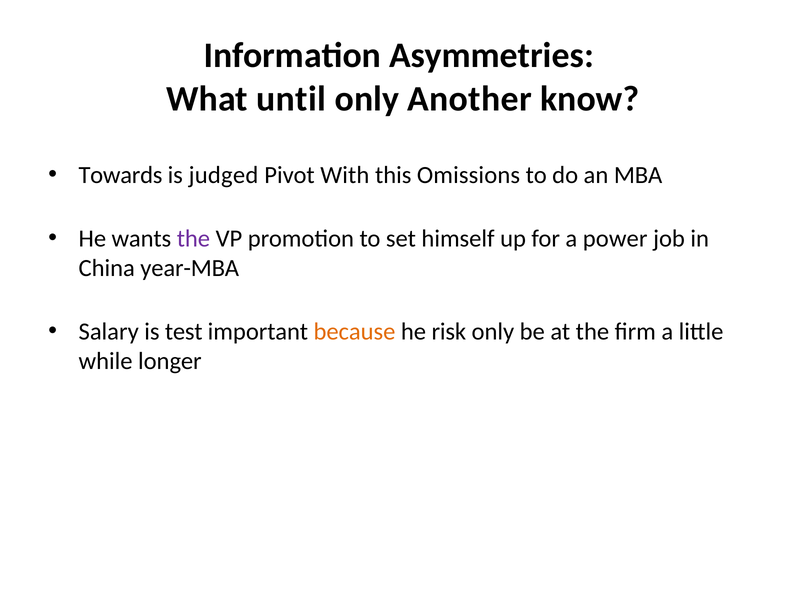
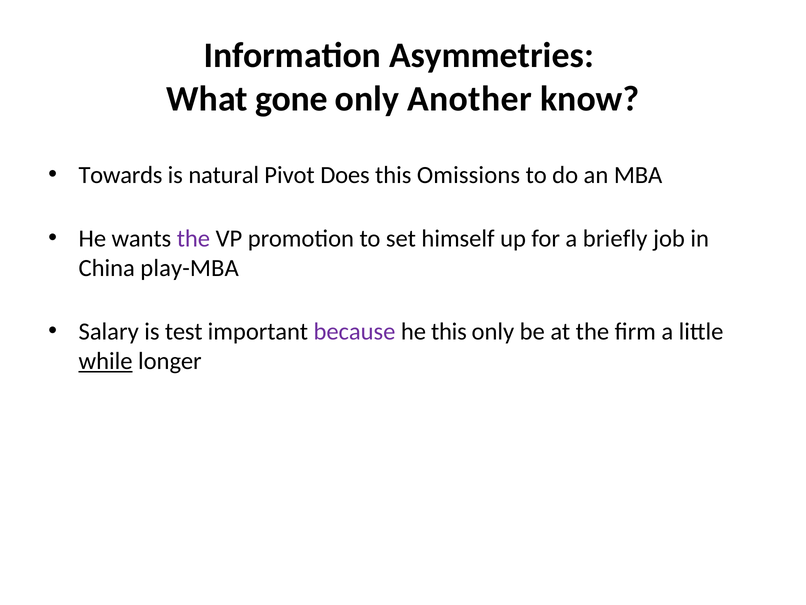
until: until -> gone
judged: judged -> natural
Pivot With: With -> Does
a power: power -> briefly
year-MBA: year-MBA -> play-MBA
because at (354, 331) colour: orange -> purple
he risk: risk -> this
while underline: none -> present
